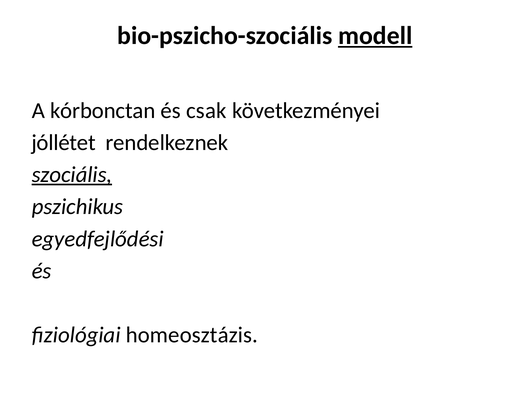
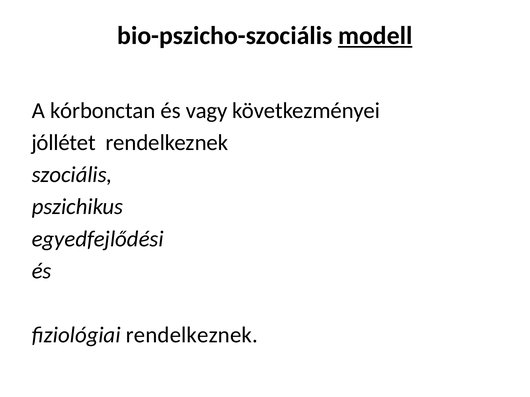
csak: csak -> vagy
szociális underline: present -> none
fiziológiai homeosztázis: homeosztázis -> rendelkeznek
